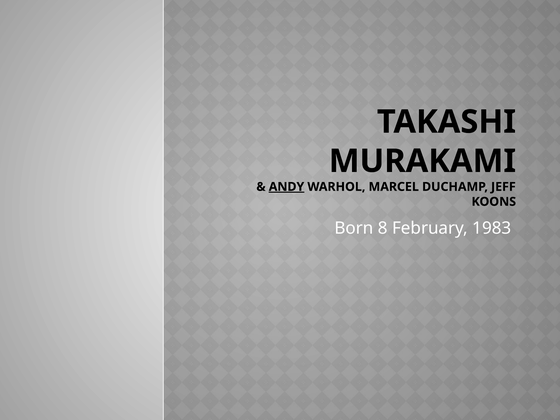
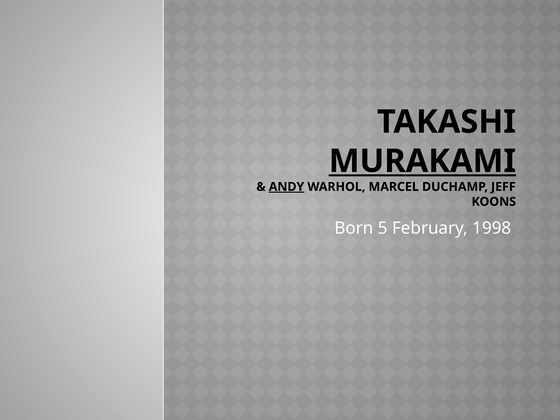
MURAKAMI underline: none -> present
8: 8 -> 5
1983: 1983 -> 1998
